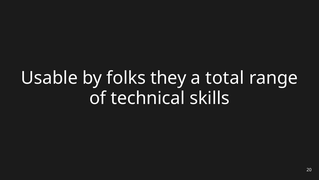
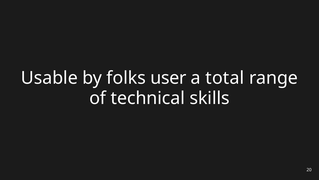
they: they -> user
